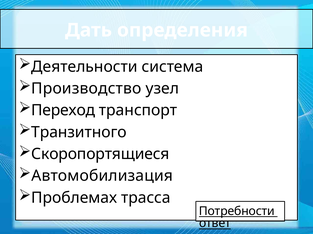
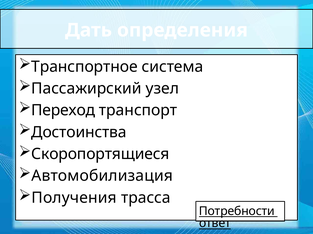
Деятельности: Деятельности -> Транспортное
Производство: Производство -> Пассажирский
Транзитного: Транзитного -> Достоинства
Проблемах: Проблемах -> Получения
